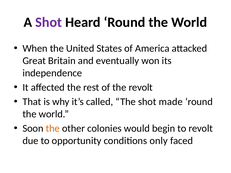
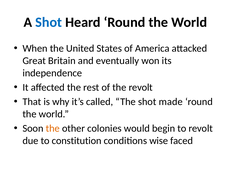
Shot at (49, 22) colour: purple -> blue
opportunity: opportunity -> constitution
only: only -> wise
